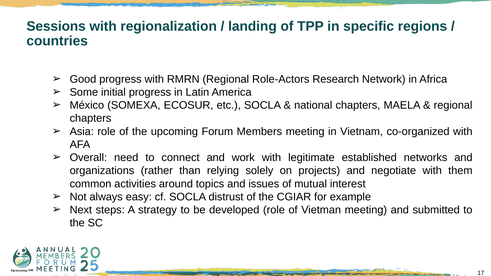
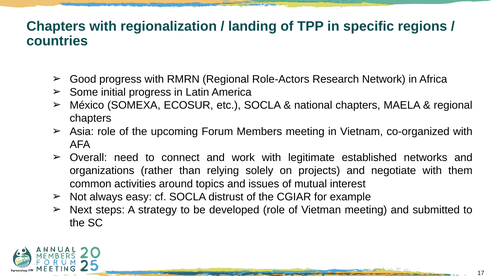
Sessions at (56, 26): Sessions -> Chapters
